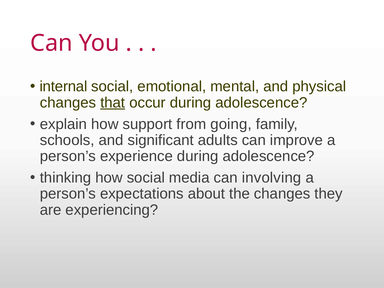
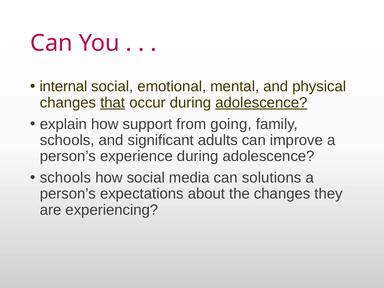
adolescence at (261, 103) underline: none -> present
thinking at (66, 178): thinking -> schools
involving: involving -> solutions
